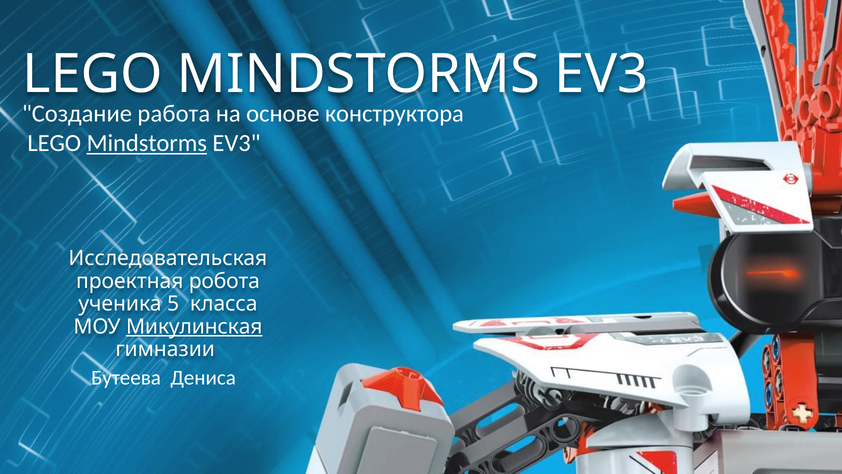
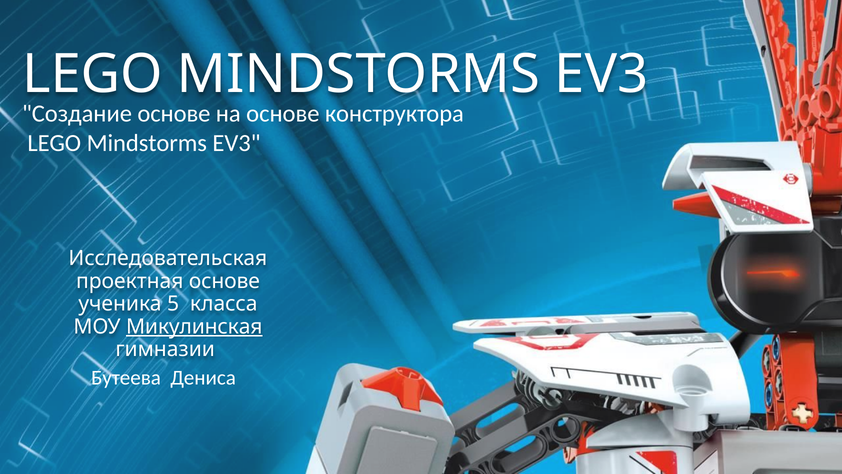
работа at (174, 113): работа -> основе
Mindstorms at (147, 143) underline: present -> none
проектная робота: робота -> основе
